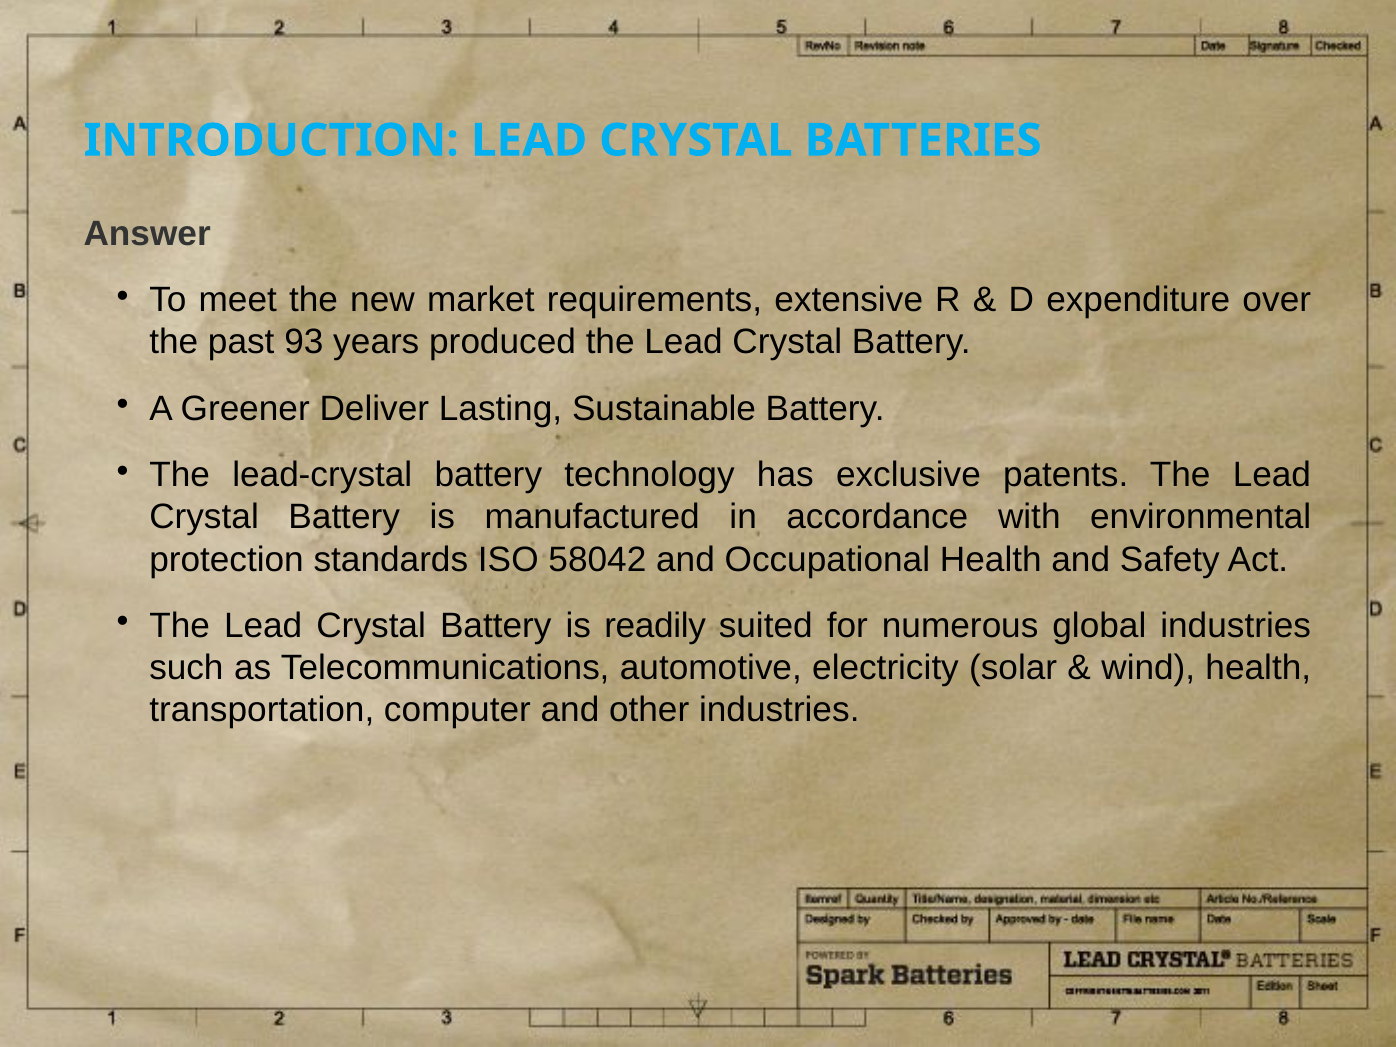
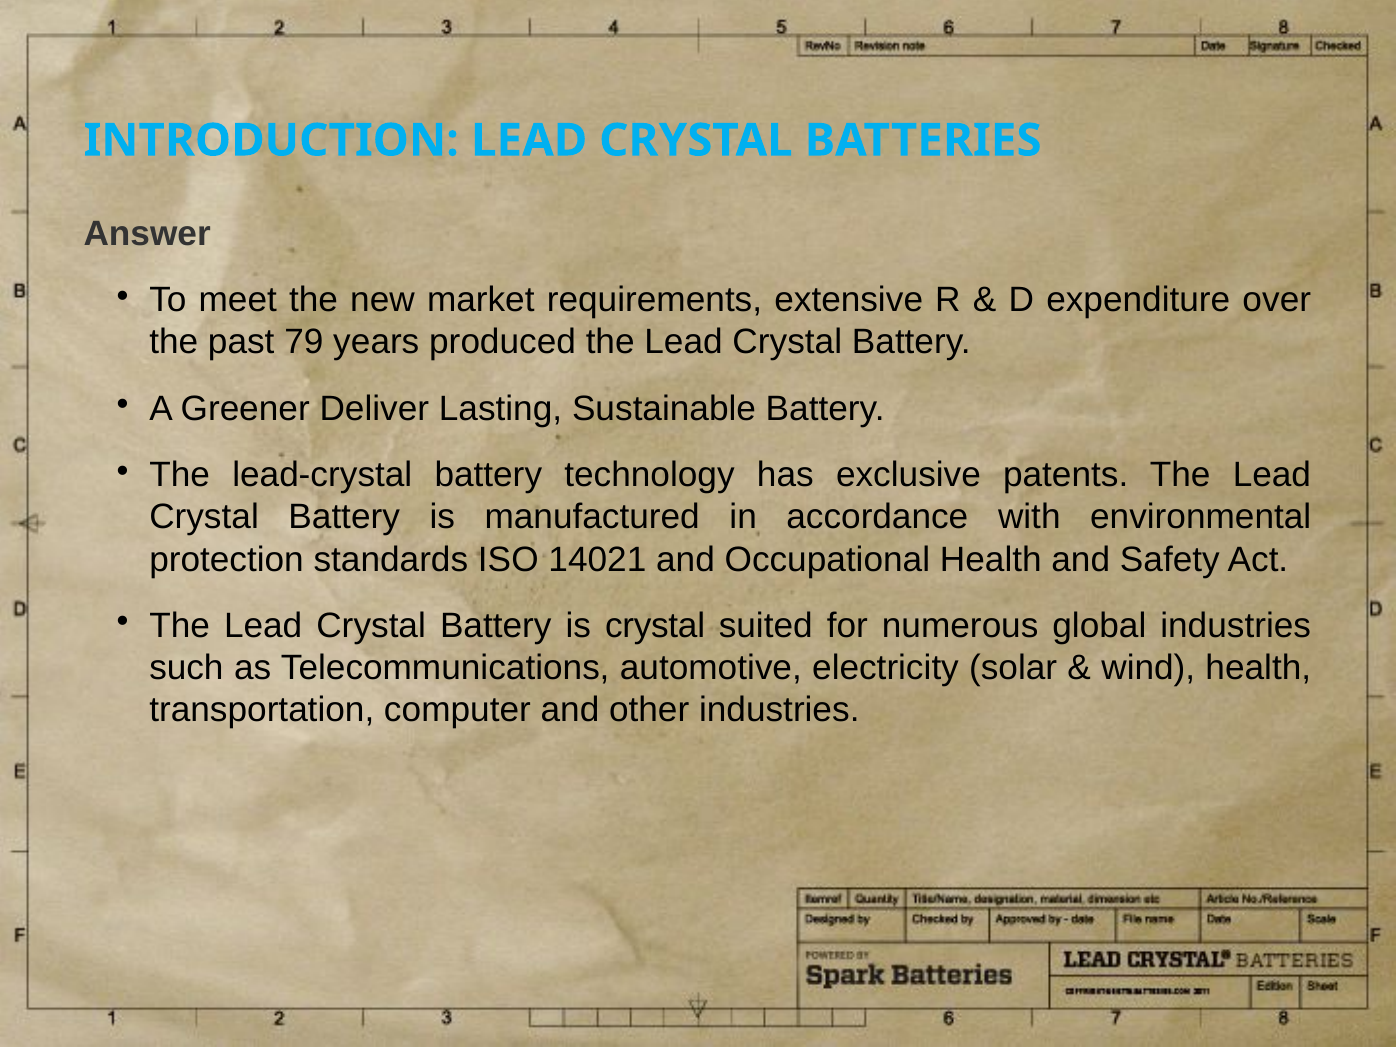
93: 93 -> 79
58042: 58042 -> 14021
is readily: readily -> crystal
